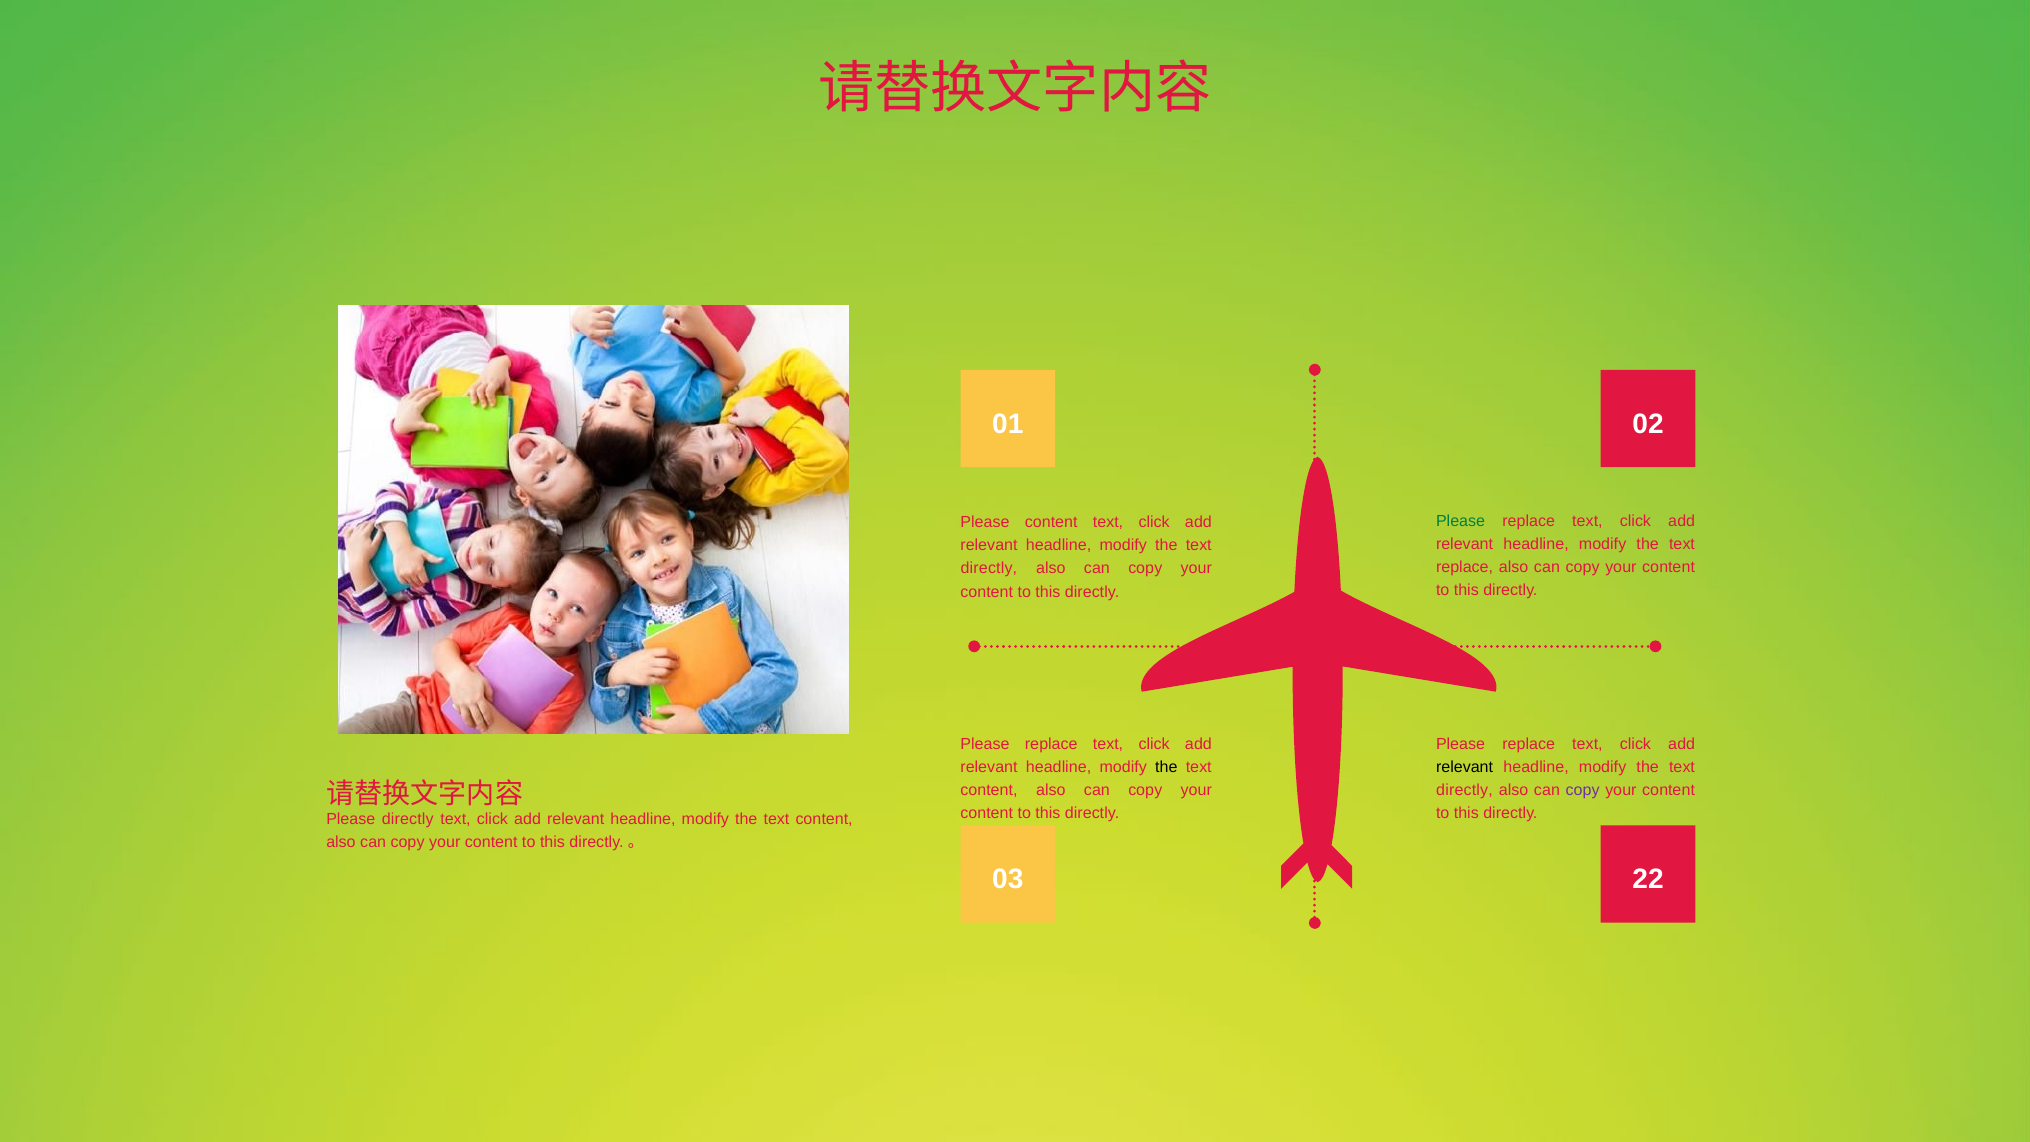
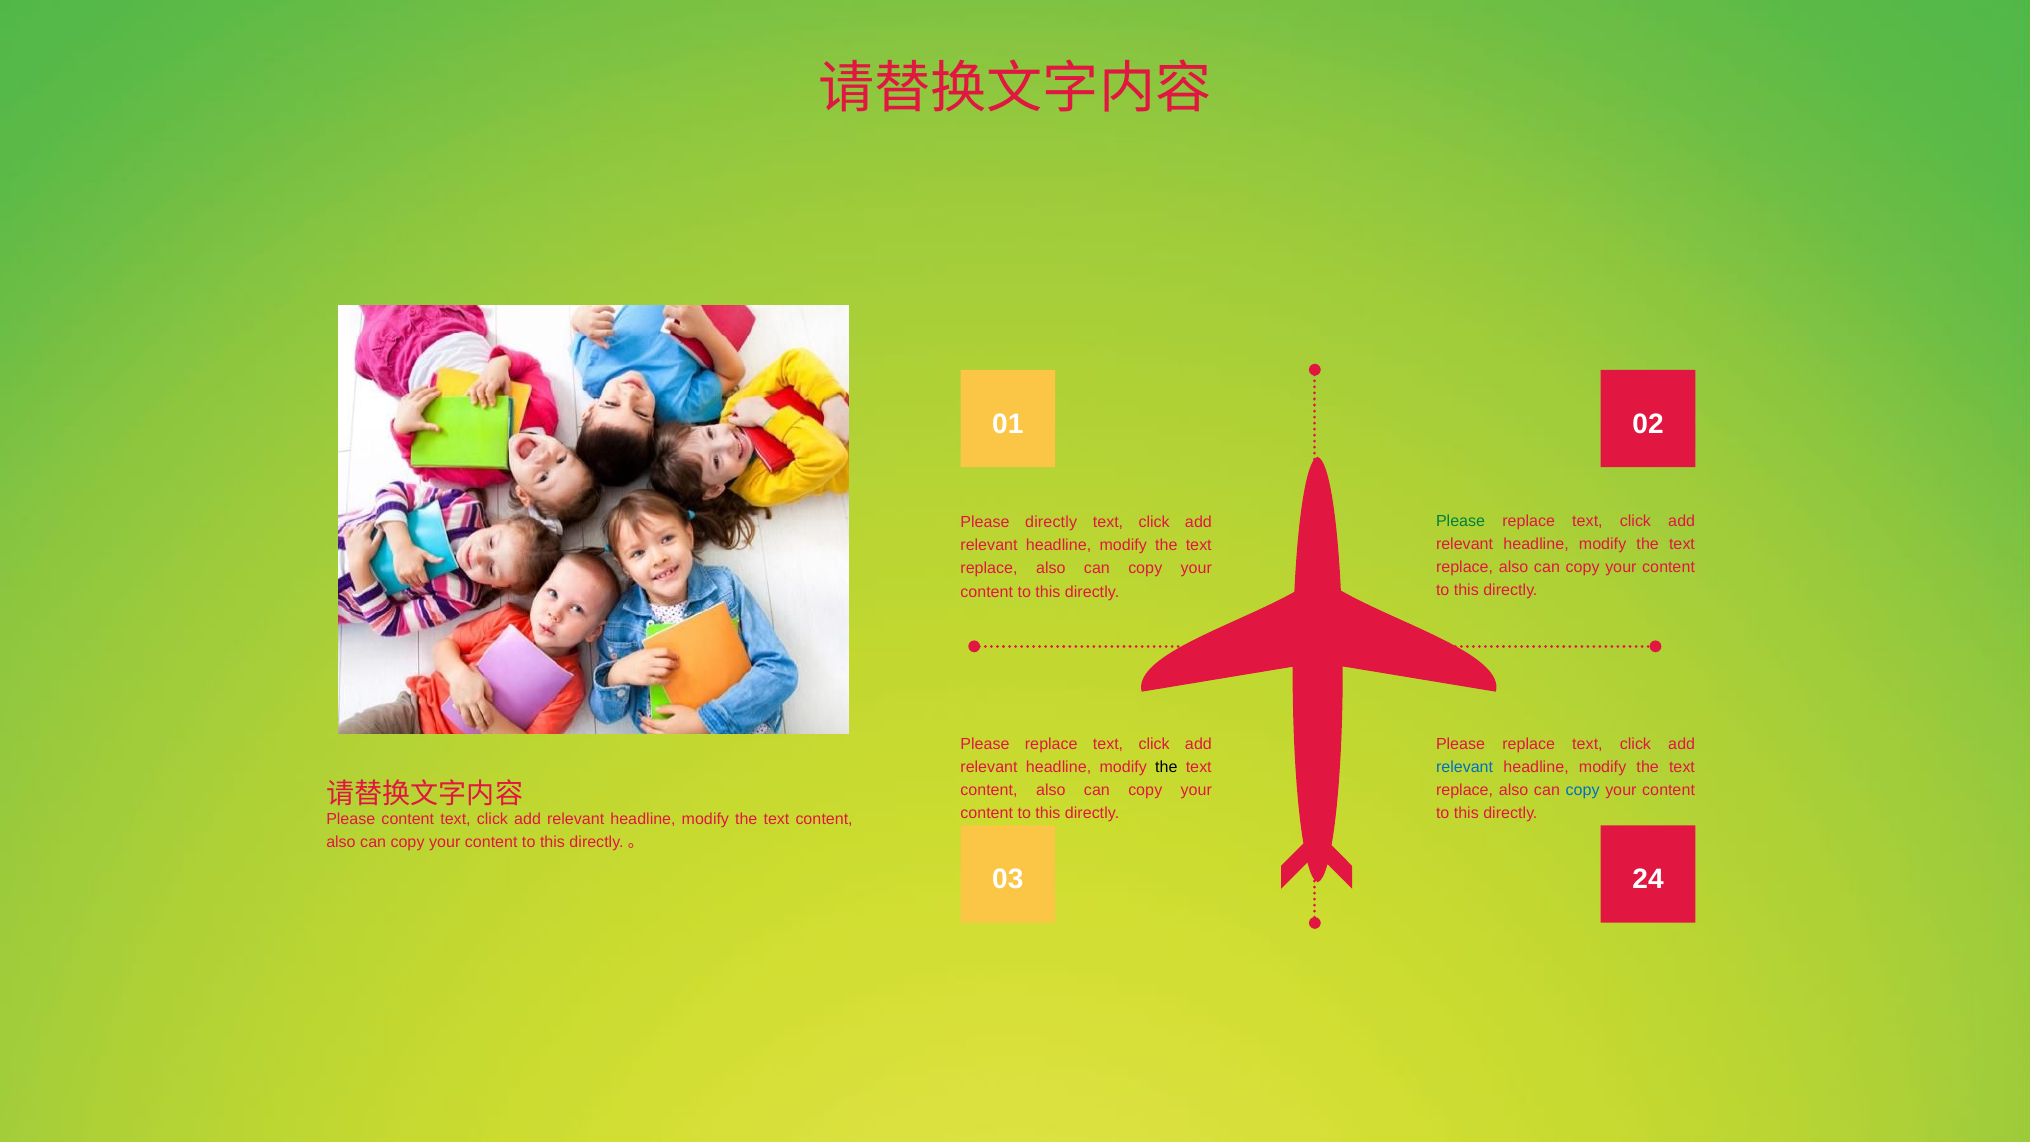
Please content: content -> directly
directly at (989, 569): directly -> replace
relevant at (1465, 767) colour: black -> blue
directly at (1464, 790): directly -> replace
copy at (1583, 790) colour: purple -> blue
Please directly: directly -> content
22: 22 -> 24
